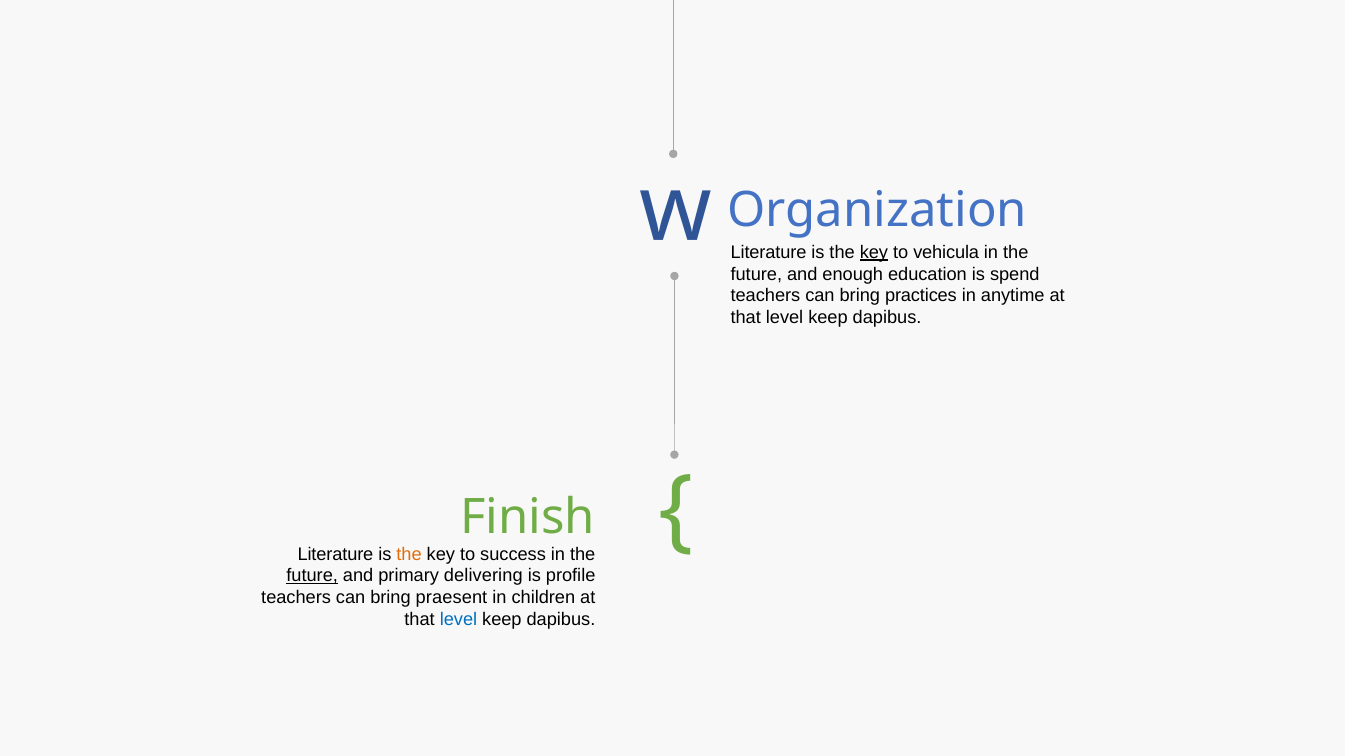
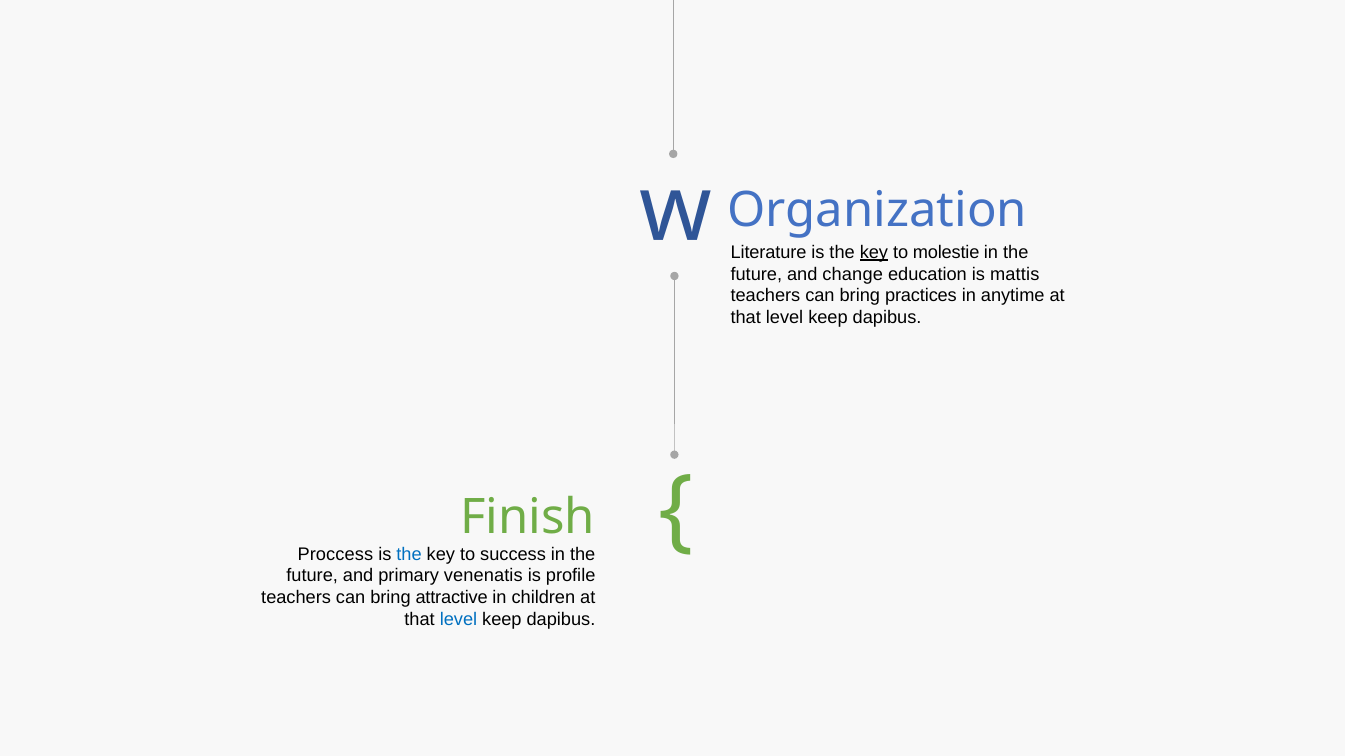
vehicula: vehicula -> molestie
enough: enough -> change
spend: spend -> mattis
Literature at (335, 554): Literature -> Proccess
the at (409, 554) colour: orange -> blue
future at (312, 576) underline: present -> none
delivering: delivering -> venenatis
praesent: praesent -> attractive
